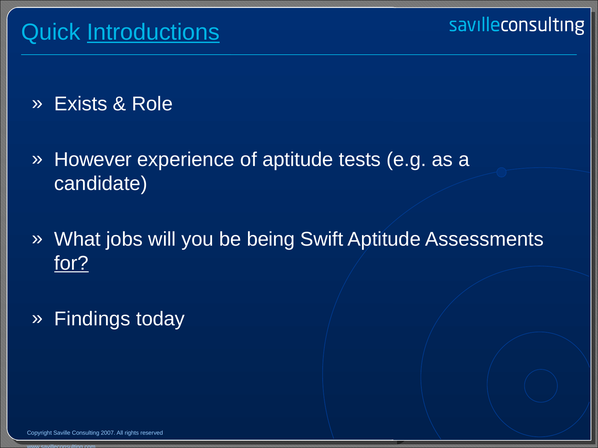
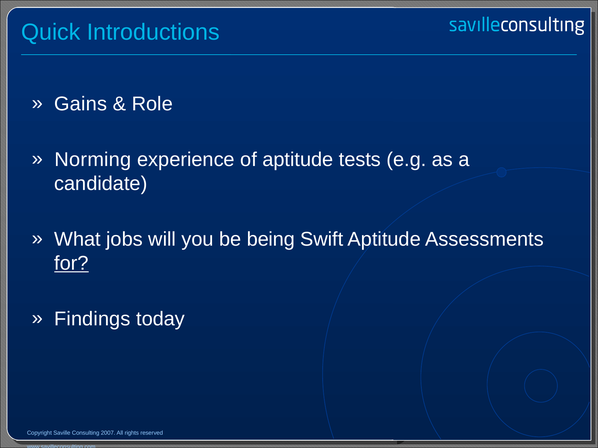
Introductions underline: present -> none
Exists: Exists -> Gains
However: However -> Norming
